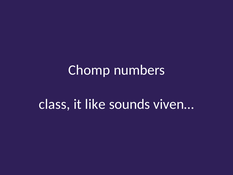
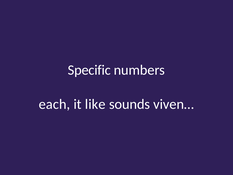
Chomp: Chomp -> Specific
class: class -> each
